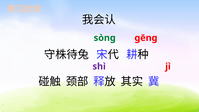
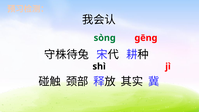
shì colour: purple -> black
